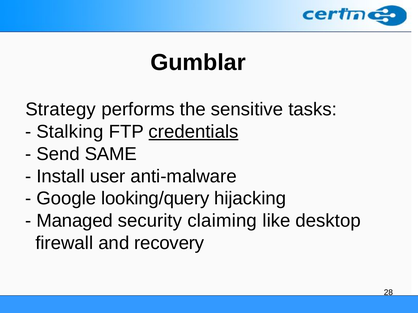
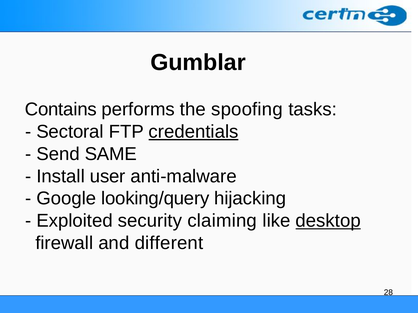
Strategy: Strategy -> Contains
sensitive: sensitive -> spoofing
Stalking: Stalking -> Sectoral
Managed: Managed -> Exploited
desktop underline: none -> present
recovery: recovery -> different
